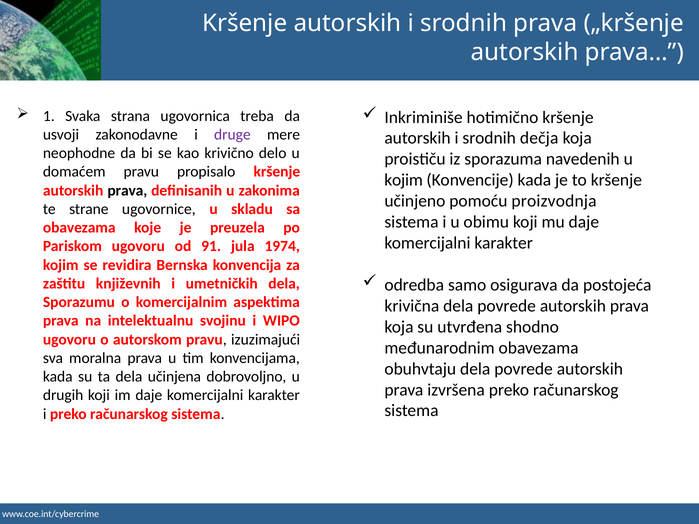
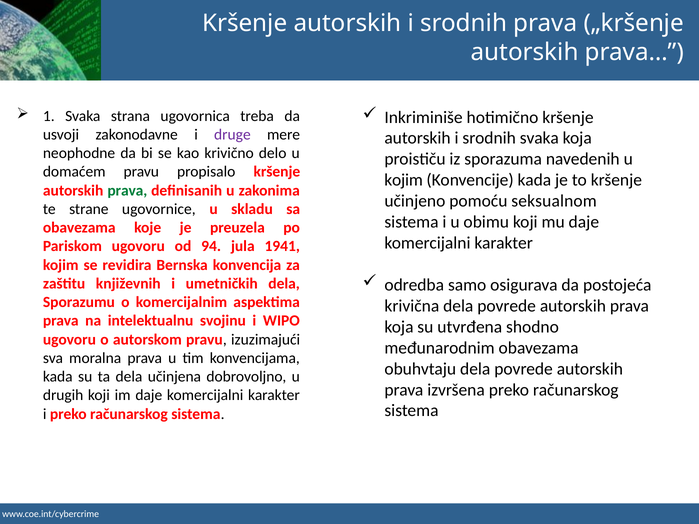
srodnih dečja: dečja -> svaka
prava at (127, 191) colour: black -> green
proizvodnja: proizvodnja -> seksualnom
91: 91 -> 94
1974: 1974 -> 1941
